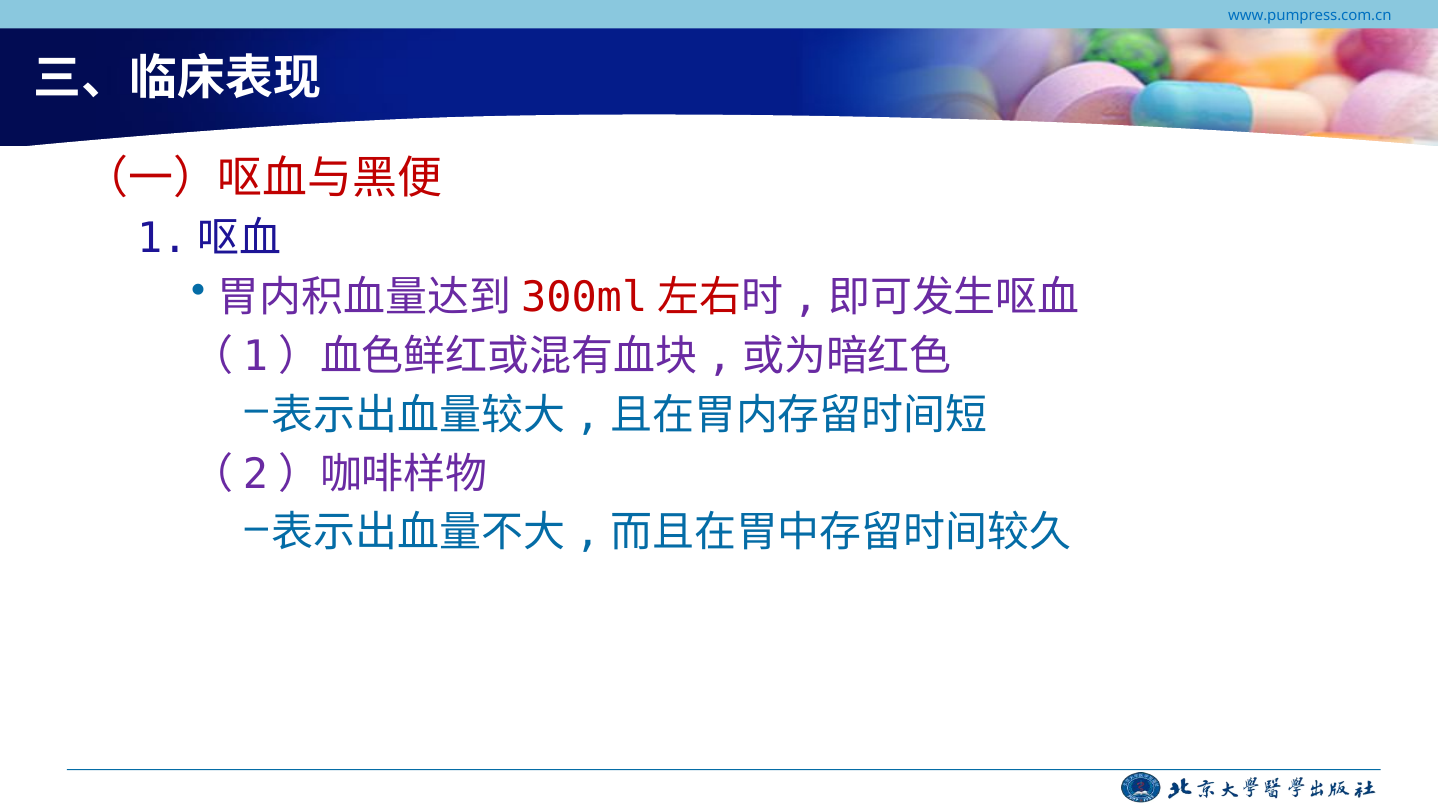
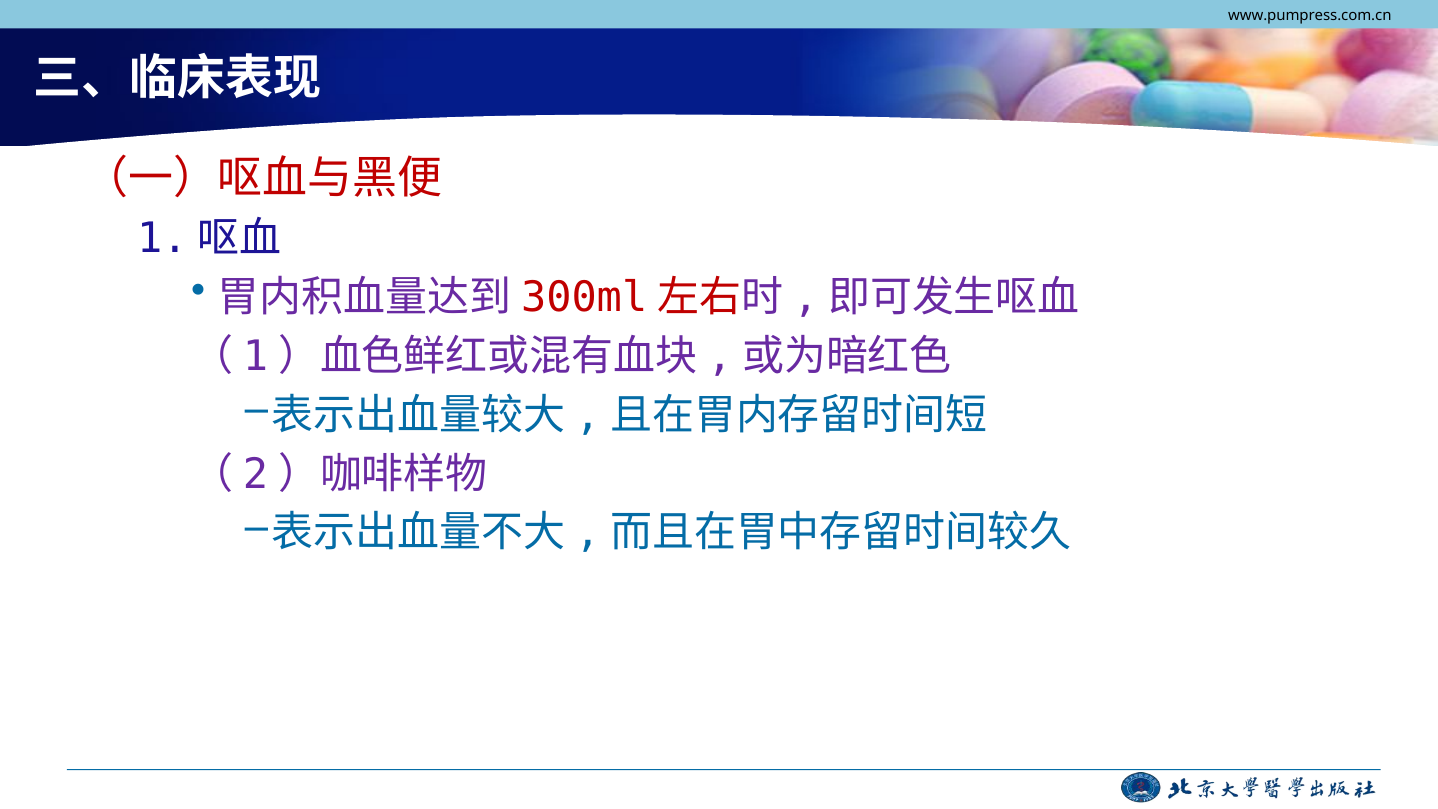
www.pumpress.com.cn colour: blue -> black
